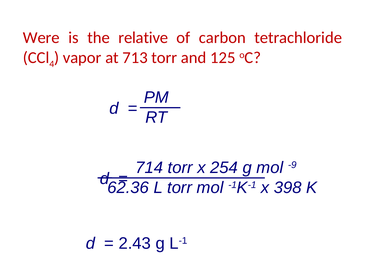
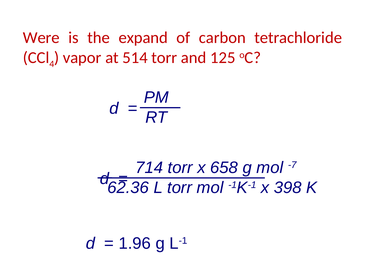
relative: relative -> expand
713: 713 -> 514
254: 254 -> 658
-9: -9 -> -7
2.43: 2.43 -> 1.96
